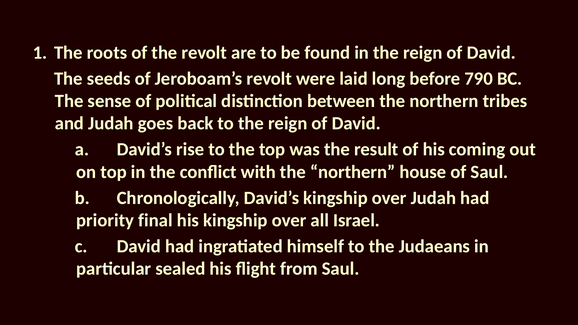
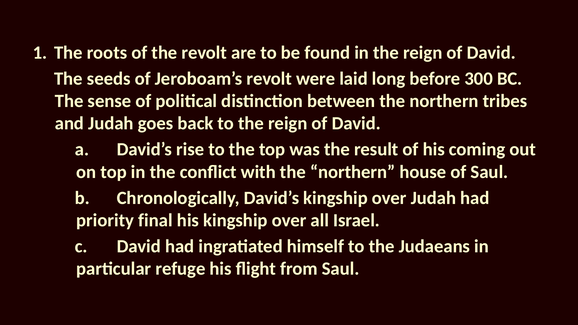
790: 790 -> 300
sealed: sealed -> refuge
